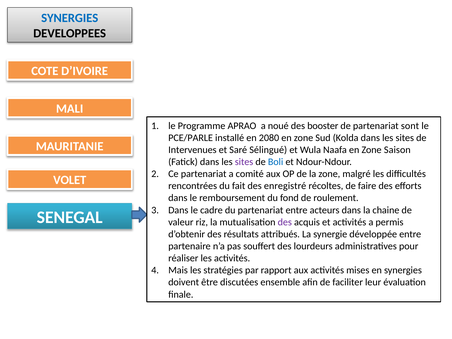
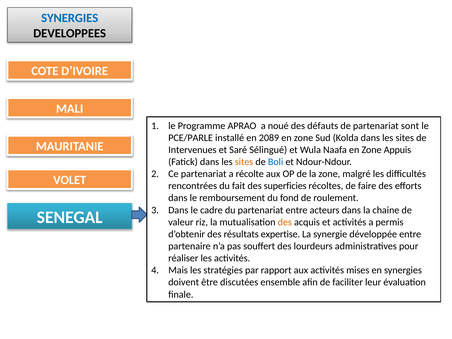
booster: booster -> défauts
2080: 2080 -> 2089
Saison: Saison -> Appuis
sites at (244, 162) colour: purple -> orange
comité: comité -> récolte
enregistré: enregistré -> superficies
des at (285, 222) colour: purple -> orange
attribués: attribués -> expertise
